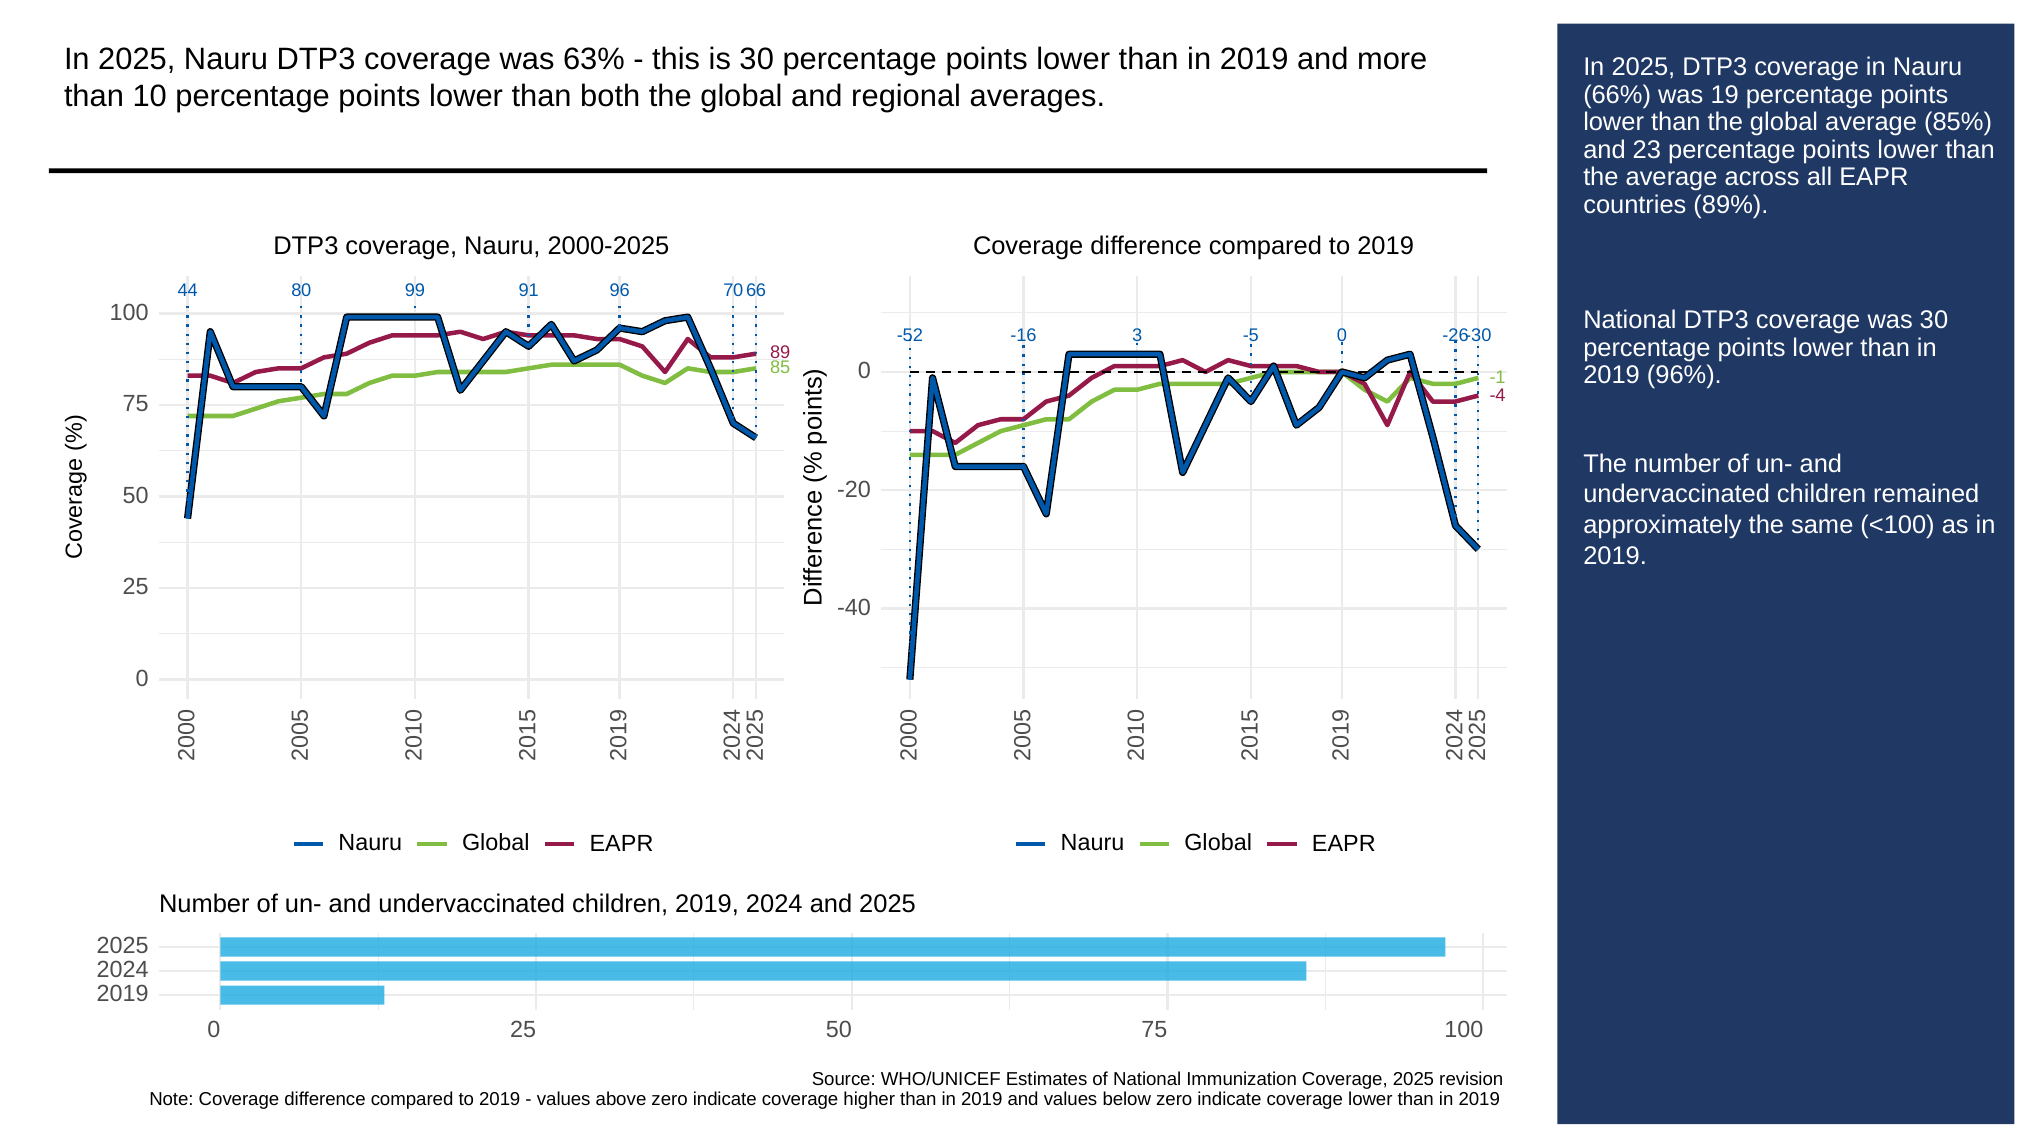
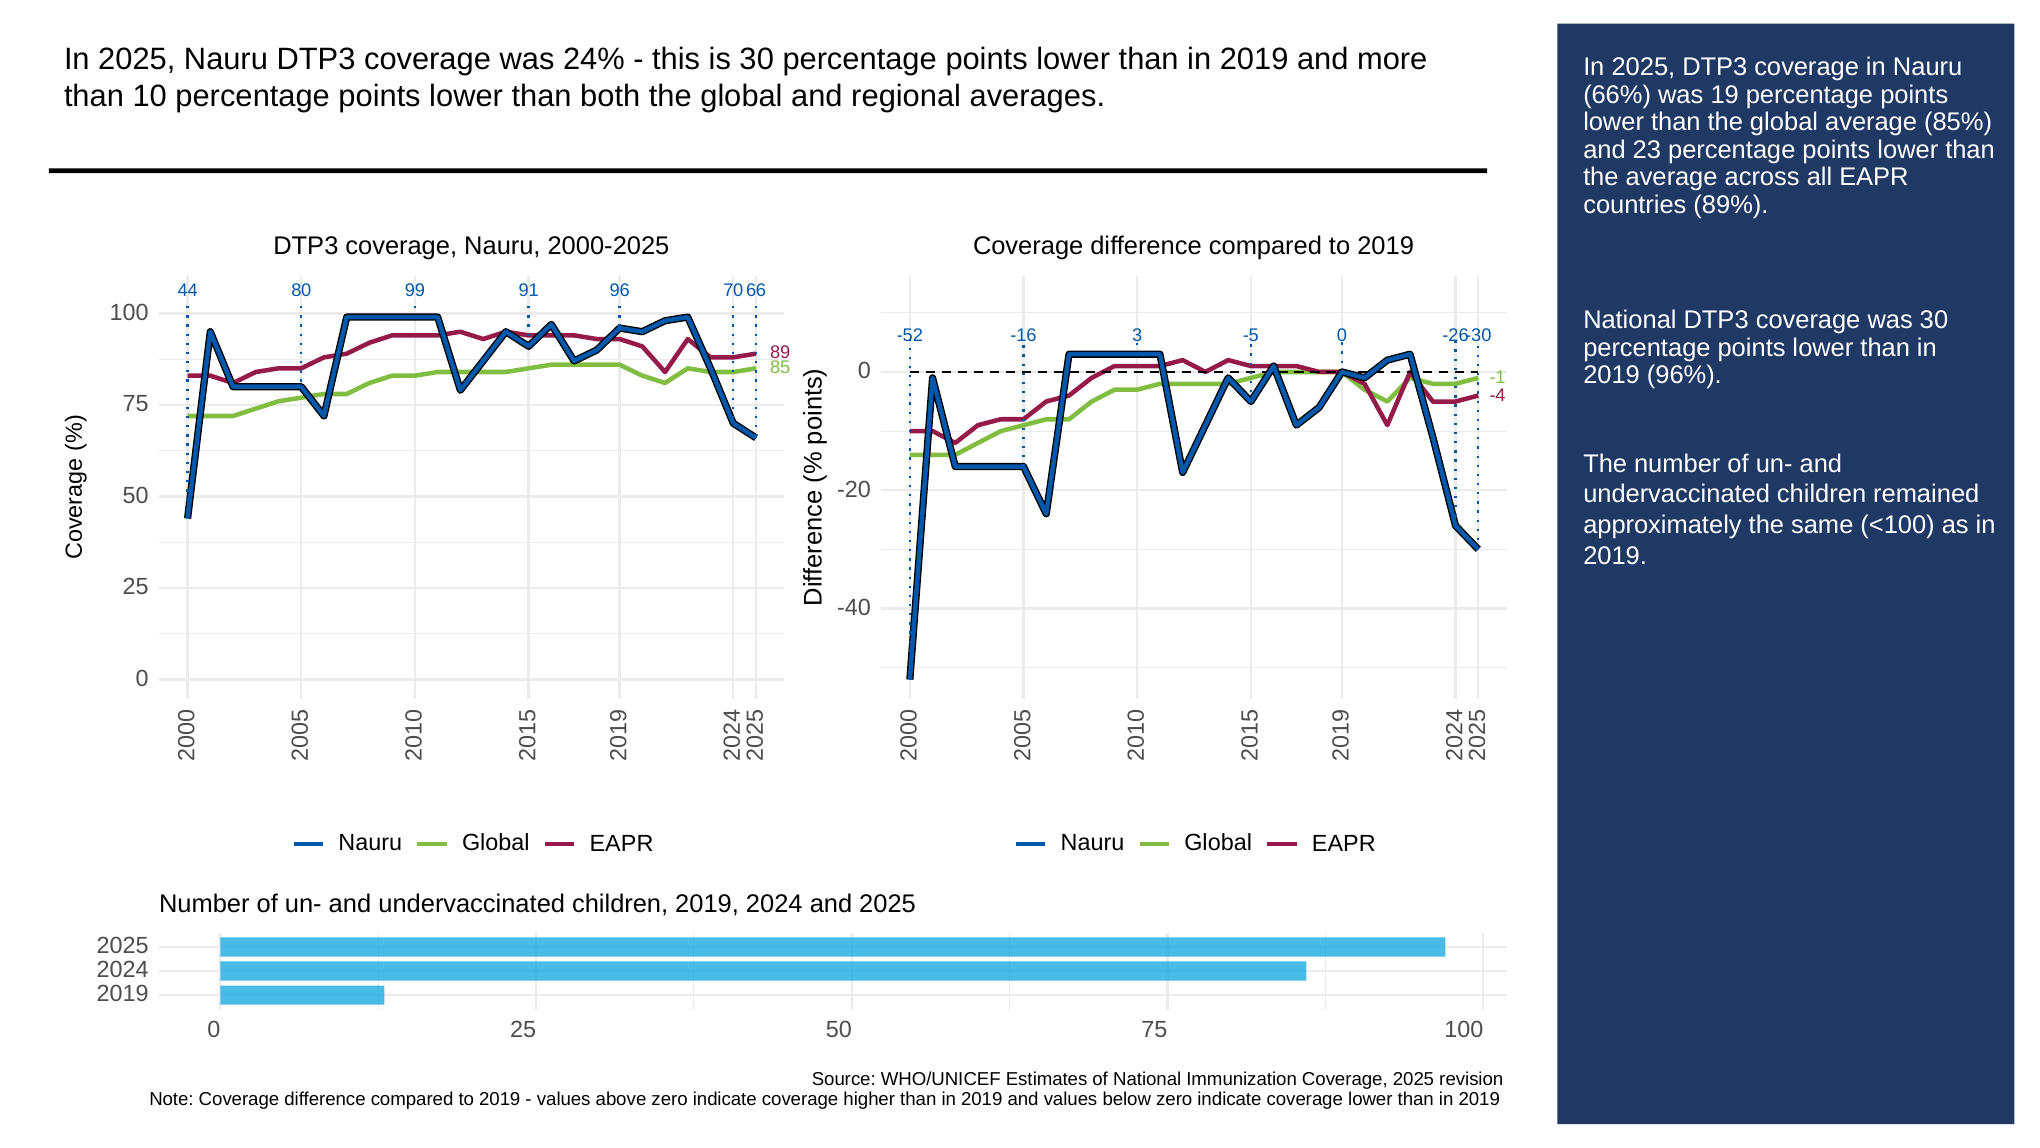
63%: 63% -> 24%
